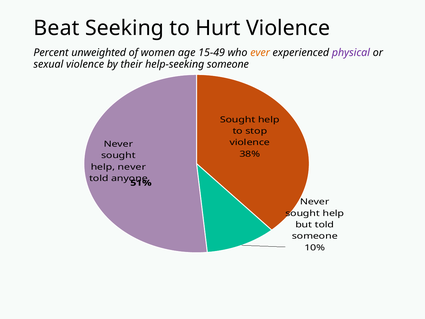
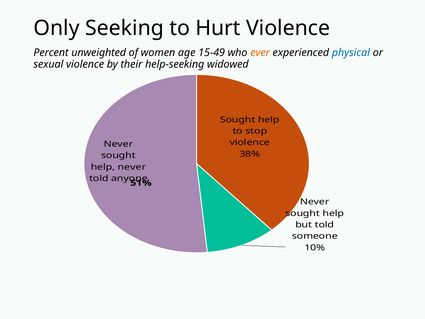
Beat: Beat -> Only
physical colour: purple -> blue
help-seeking someone: someone -> widowed
